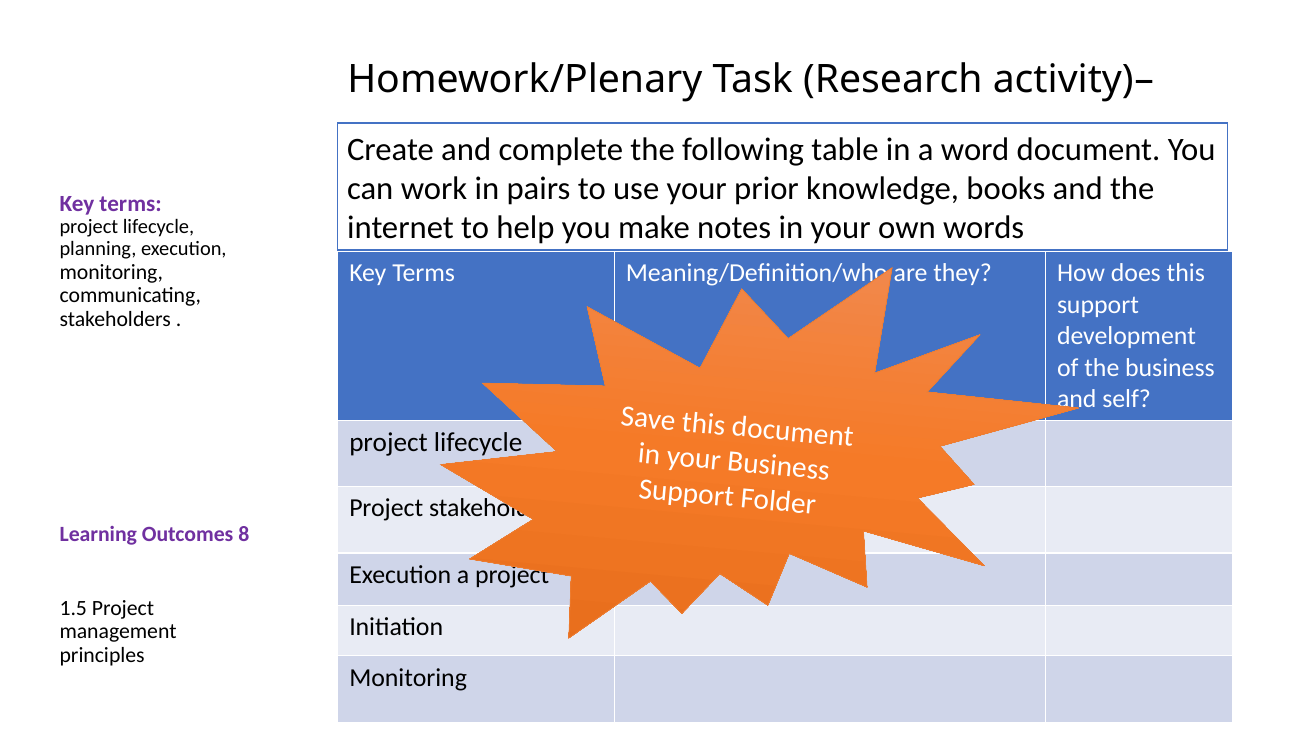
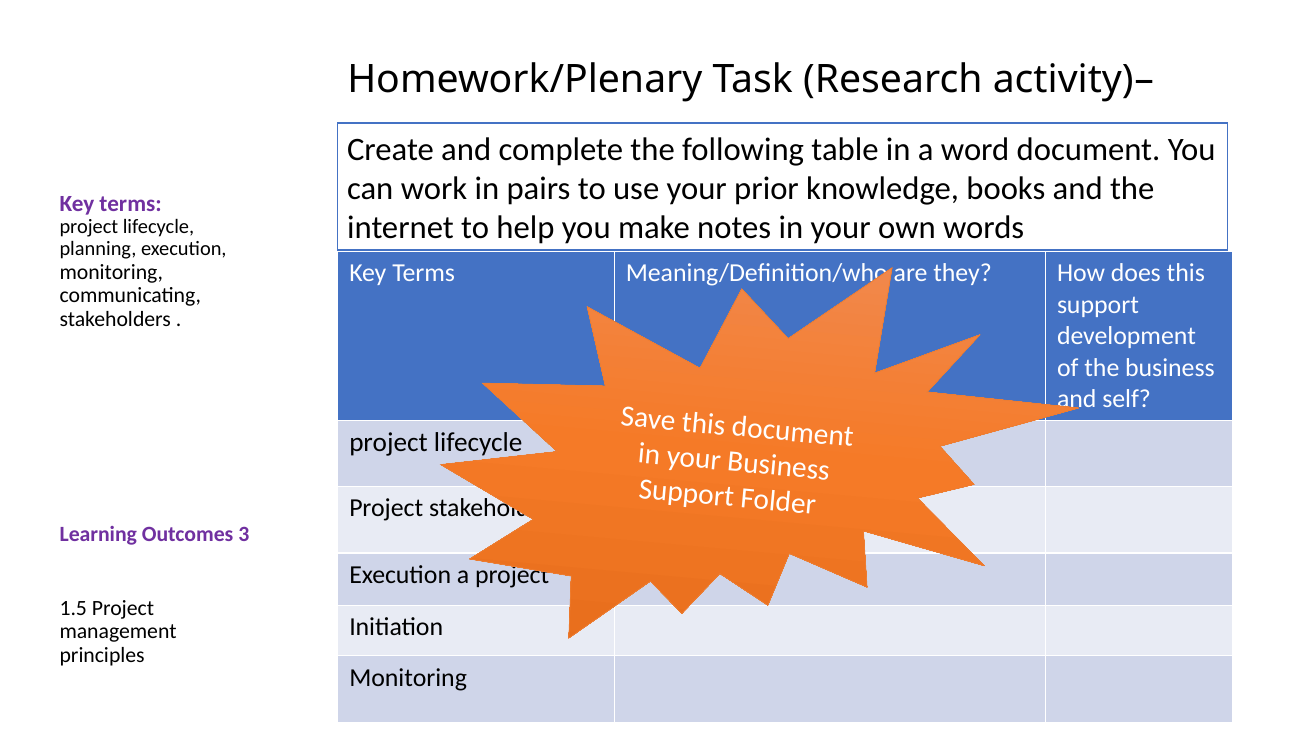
8: 8 -> 3
